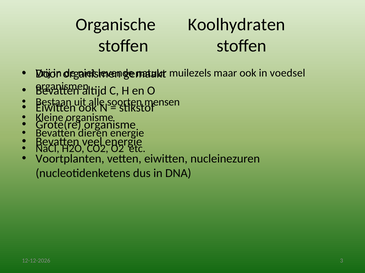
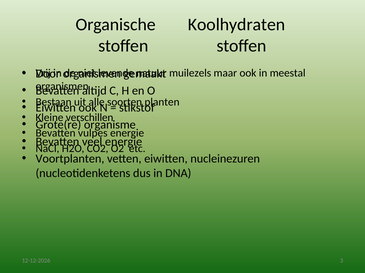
voedsel: voedsel -> meestal
mensen: mensen -> planten
organisme at (90, 118): organisme -> verschillen
dieren: dieren -> vulpes
